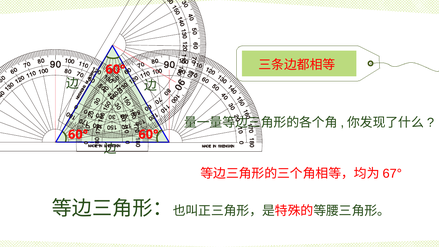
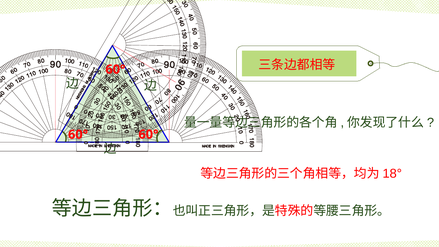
67°: 67° -> 18°
